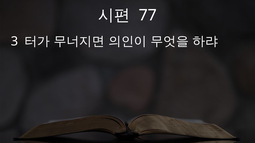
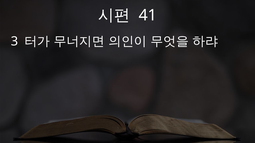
77: 77 -> 41
